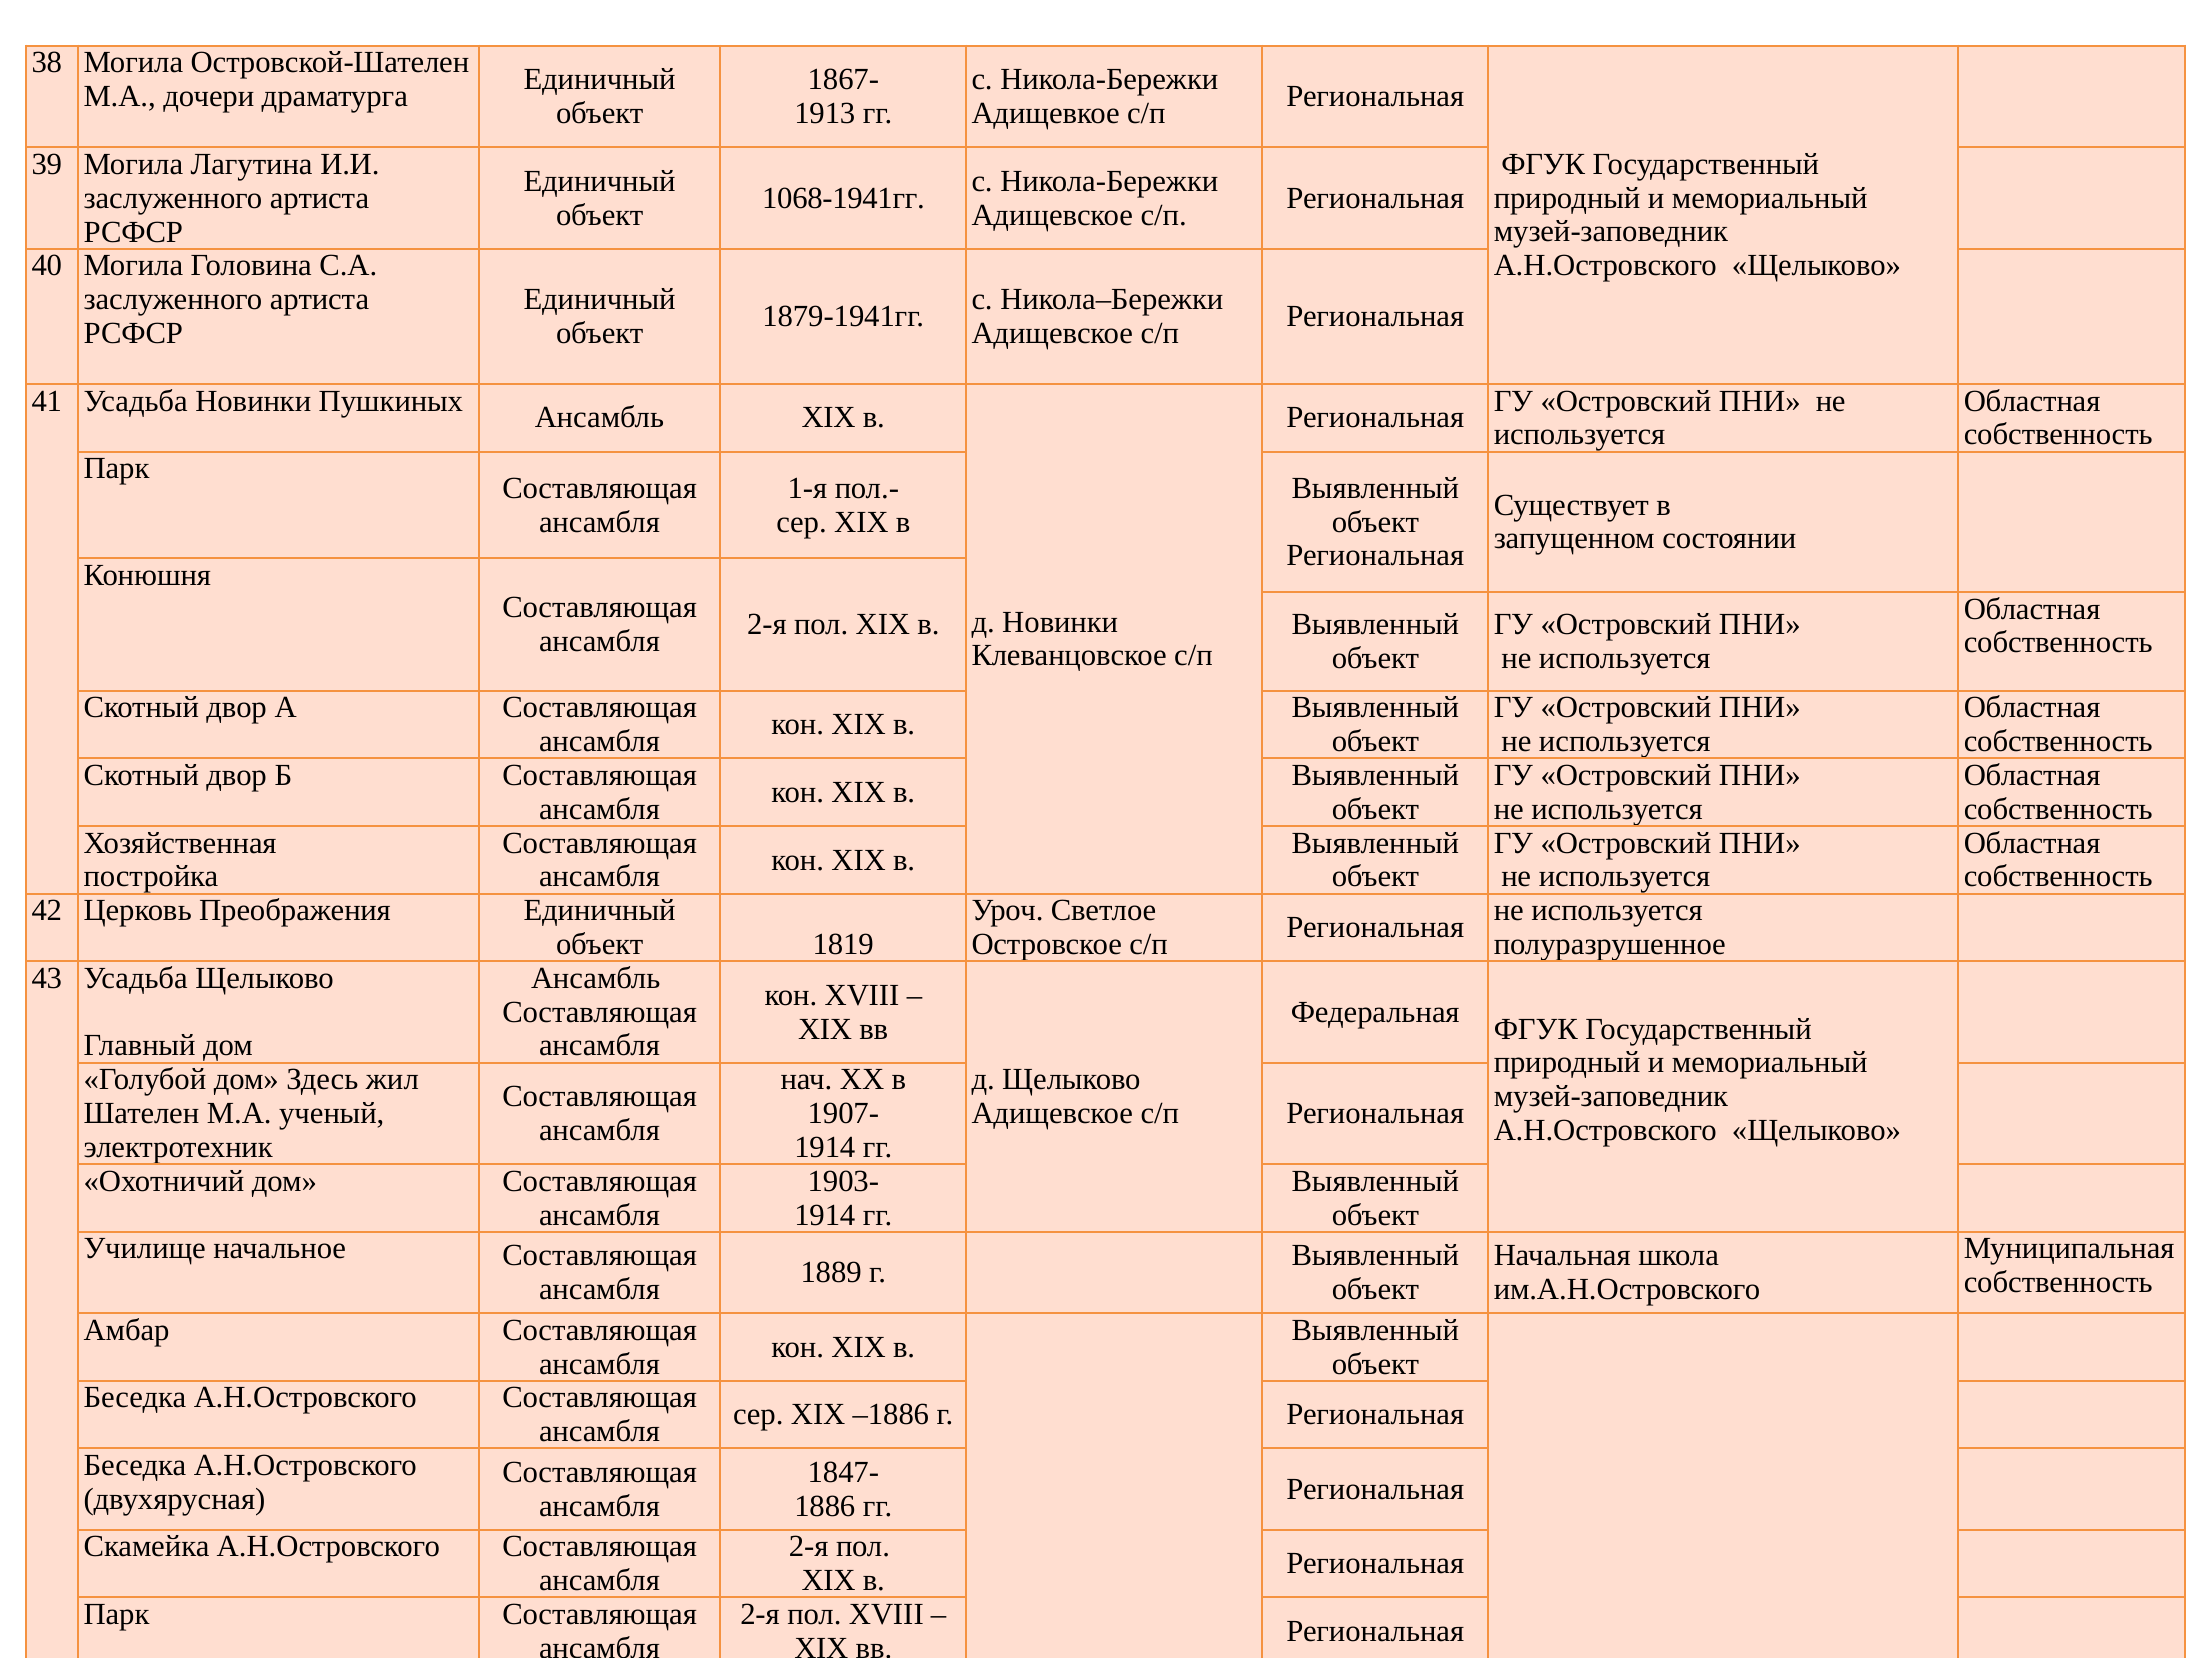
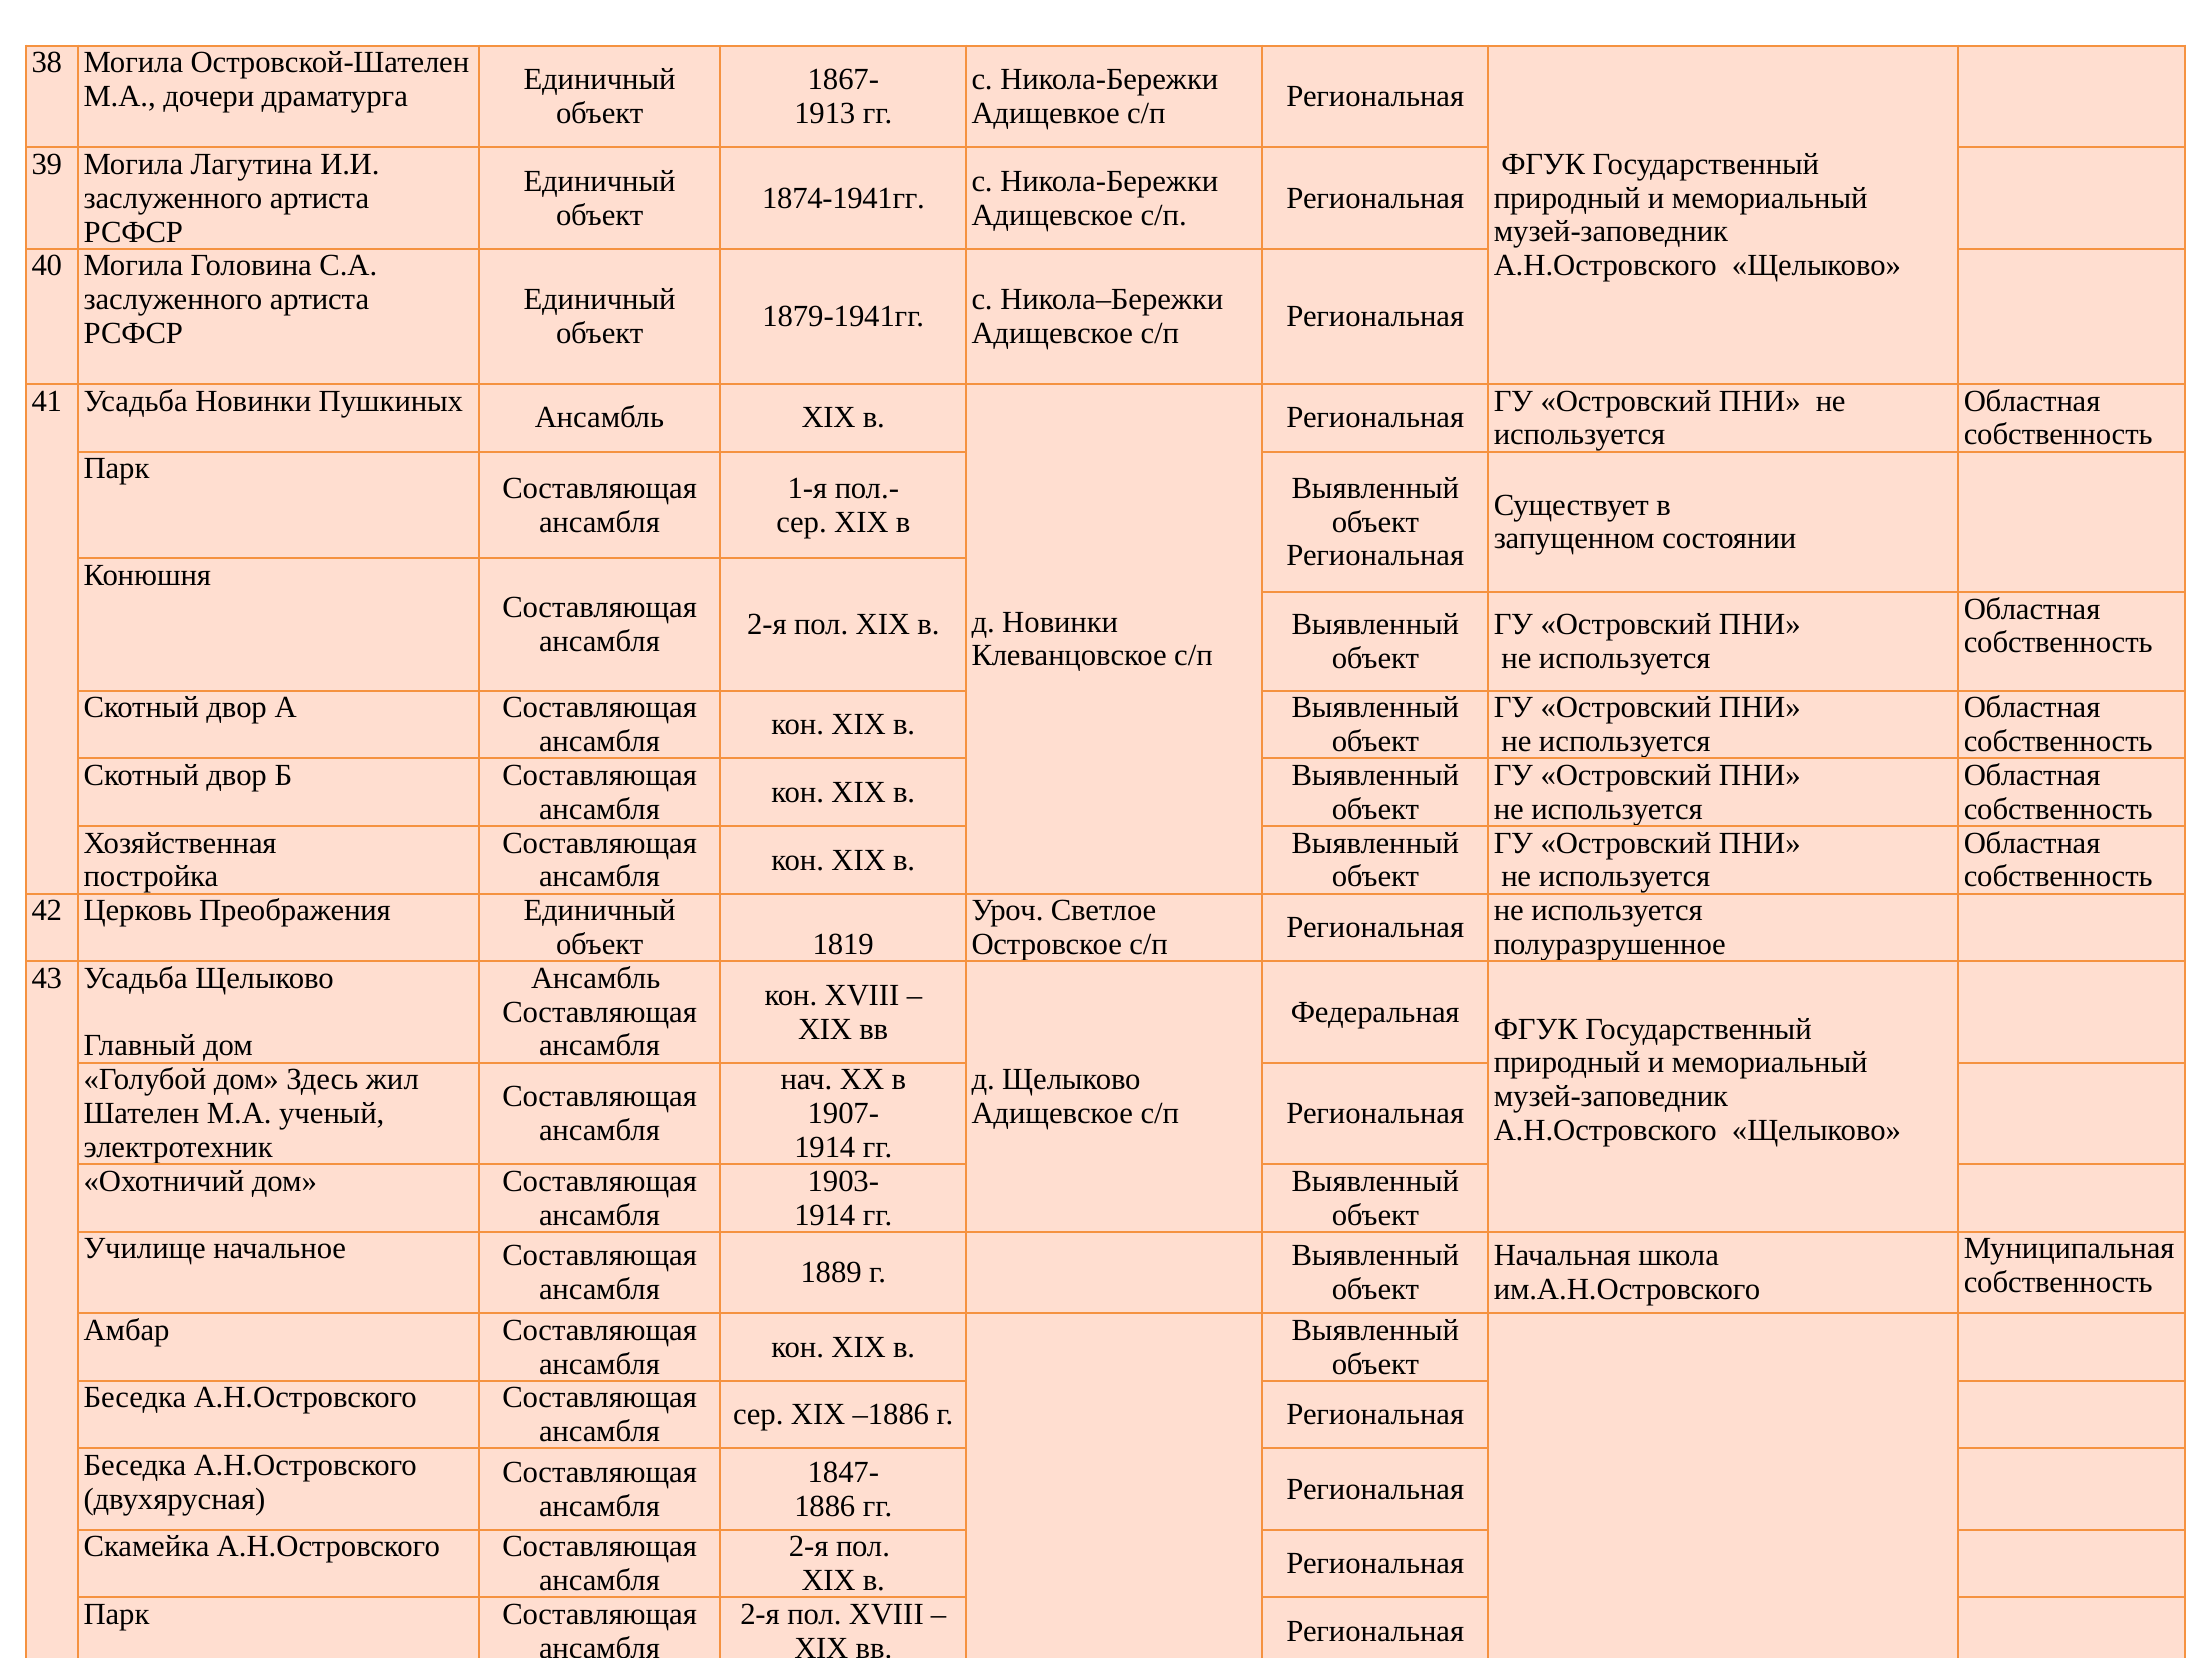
1068-1941гг: 1068-1941гг -> 1874-1941гг
